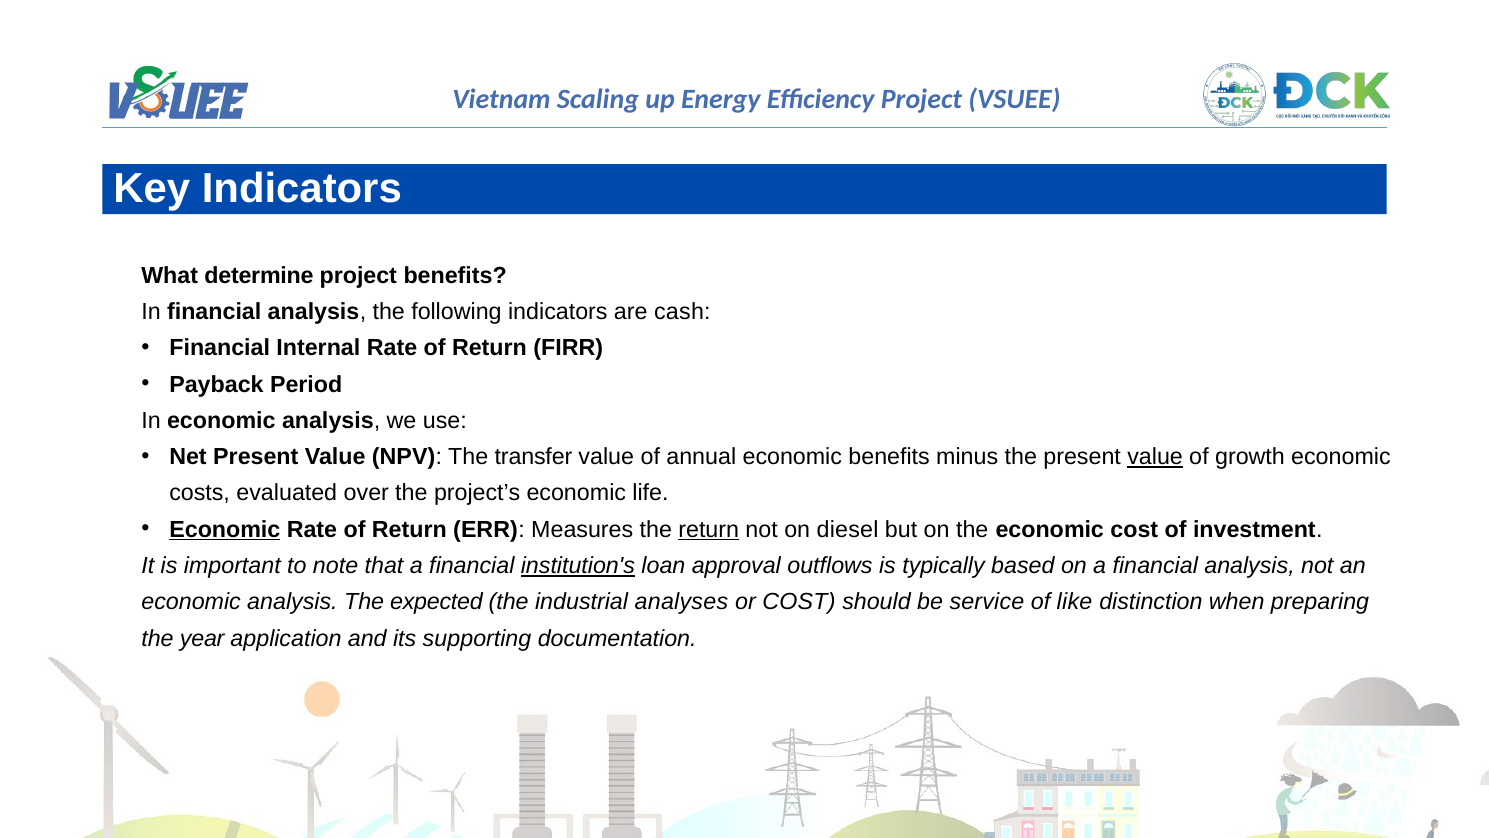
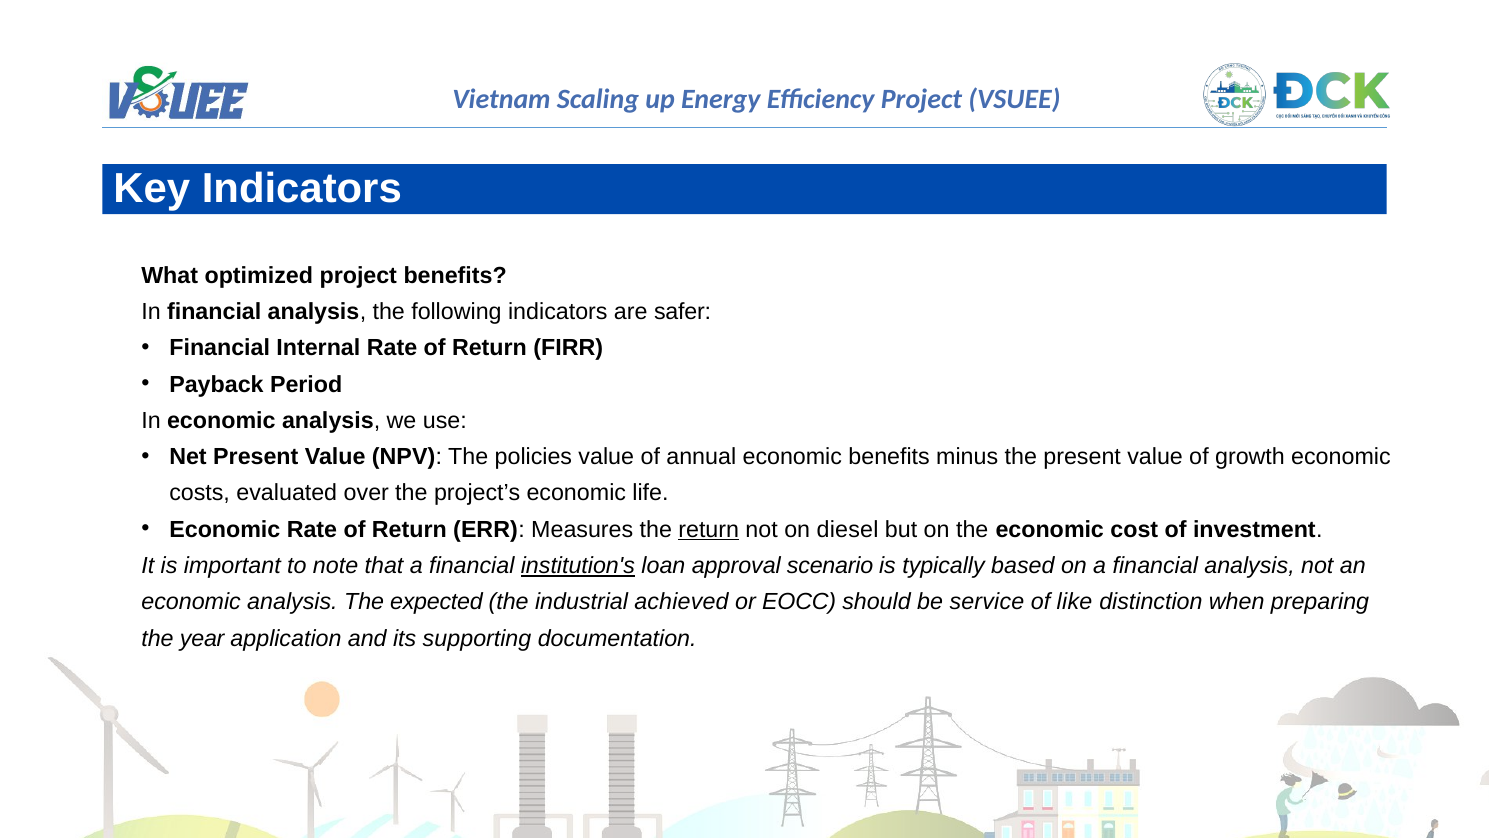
determine: determine -> optimized
cash: cash -> safer
transfer: transfer -> policies
value at (1155, 457) underline: present -> none
Economic at (225, 529) underline: present -> none
outflows: outflows -> scenario
analyses: analyses -> achieved
or COST: COST -> EOCC
